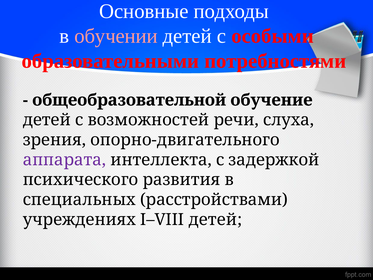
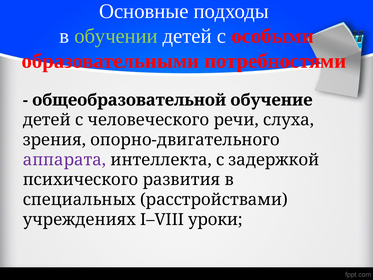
обучении colour: pink -> light green
возможностей: возможностей -> человеческого
I–VIII детей: детей -> уроки
